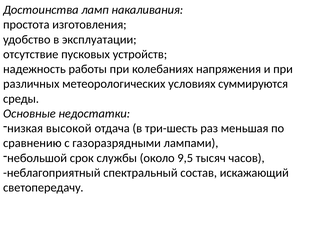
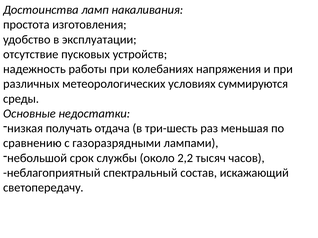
высокой: высокой -> получать
9,5: 9,5 -> 2,2
